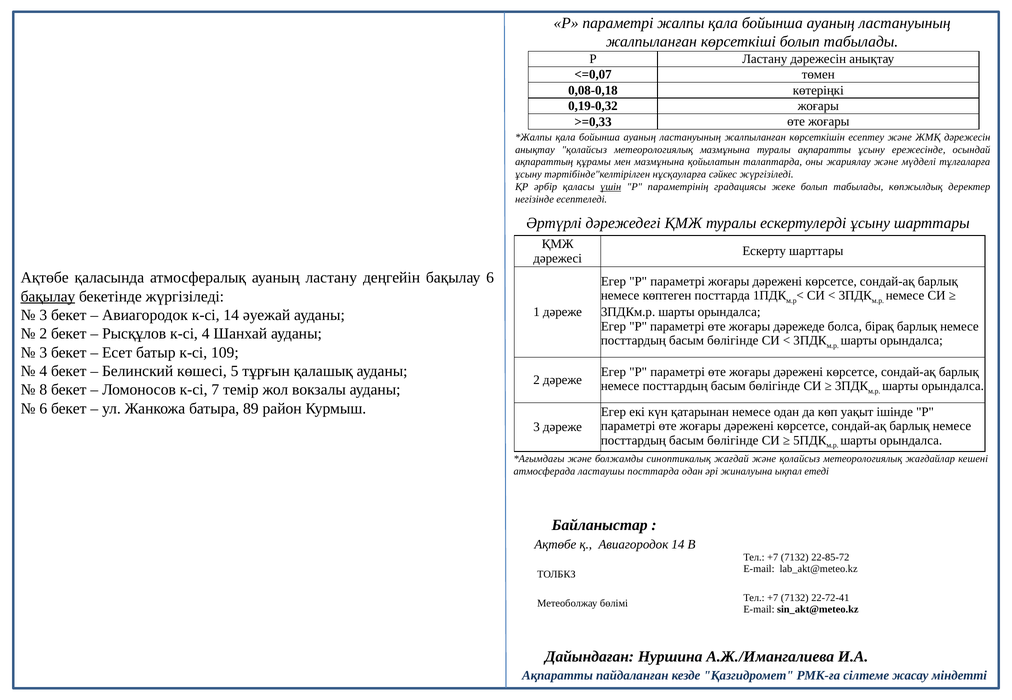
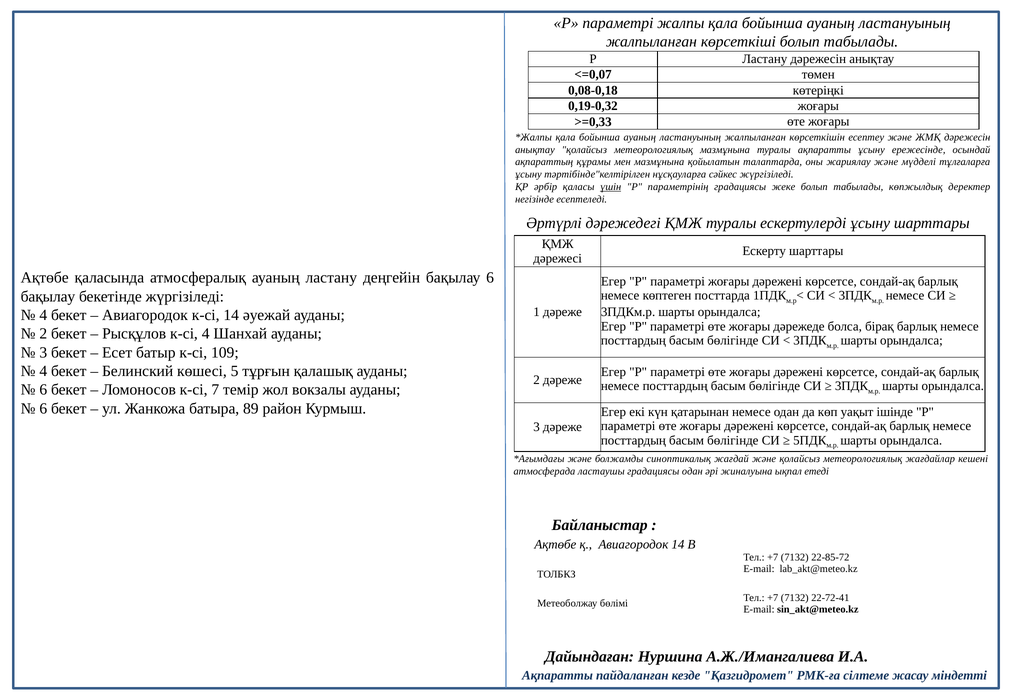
бақылау at (48, 297) underline: present -> none
3 at (43, 315): 3 -> 4
8 at (43, 390): 8 -> 6
ластаушы посттарда: посттарда -> градациясы
